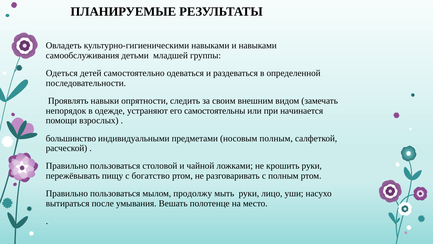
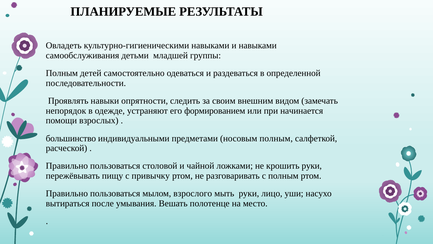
Одеться at (62, 73): Одеться -> Полным
самостоятельны: самостоятельны -> формированием
богатство: богатство -> привычку
продолжу: продолжу -> взрослого
